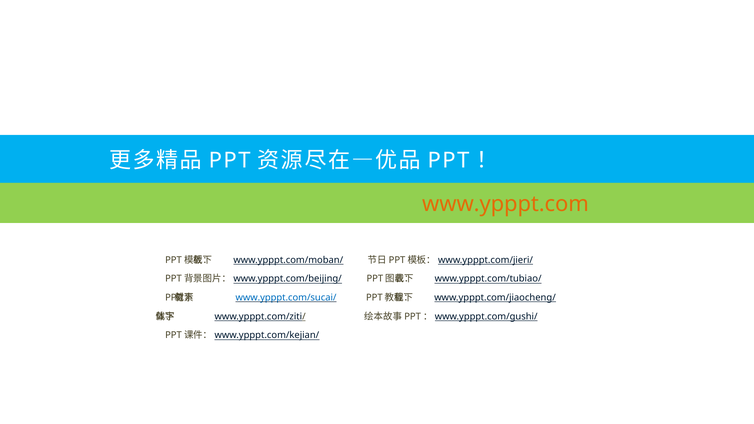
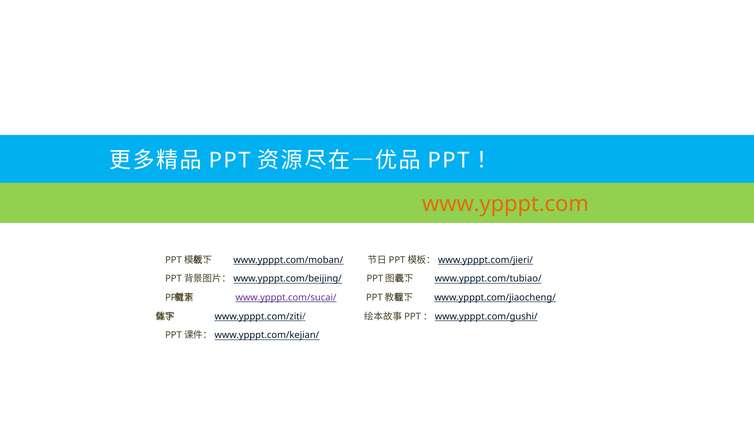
www.ypppt.com/sucai/ colour: blue -> purple
